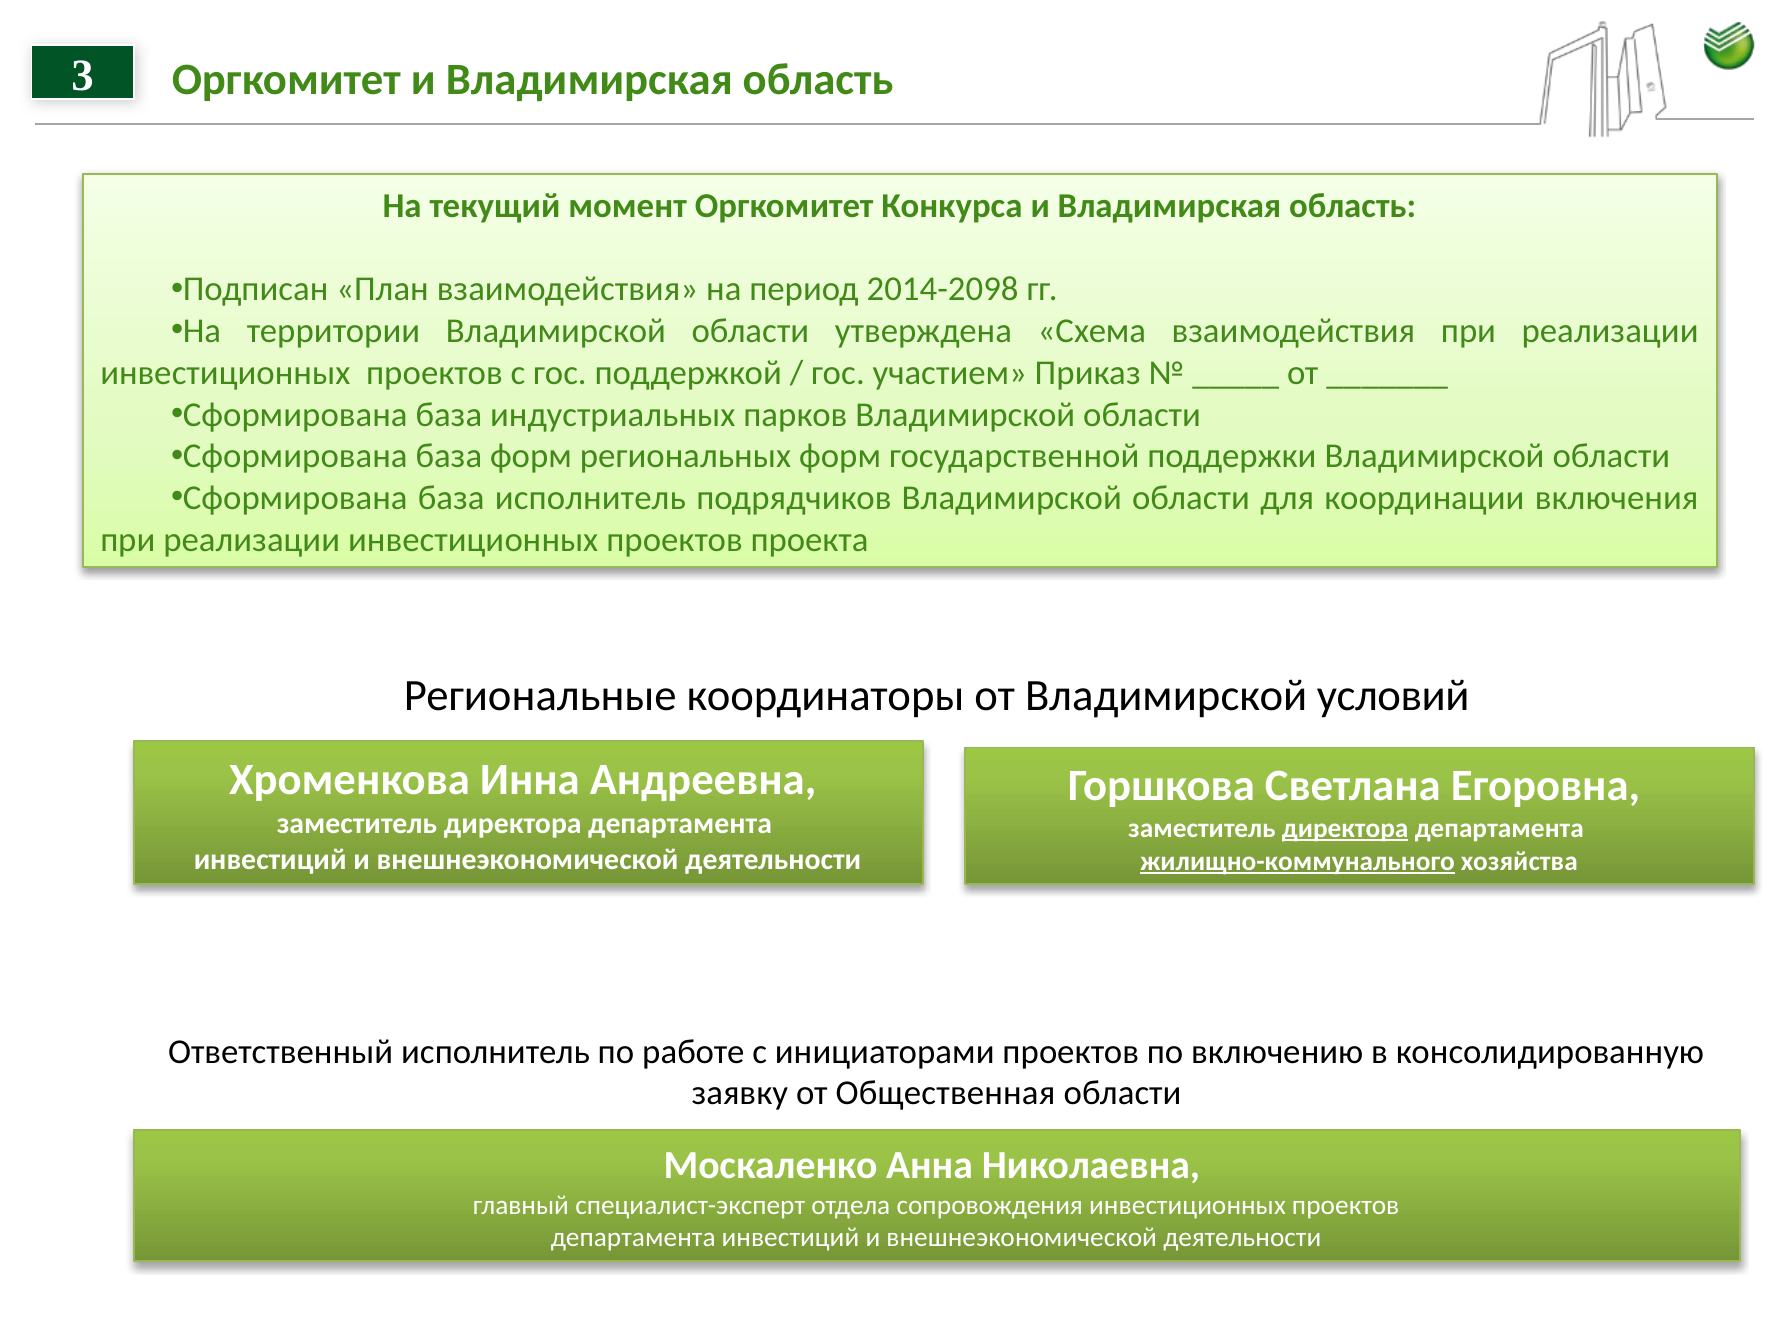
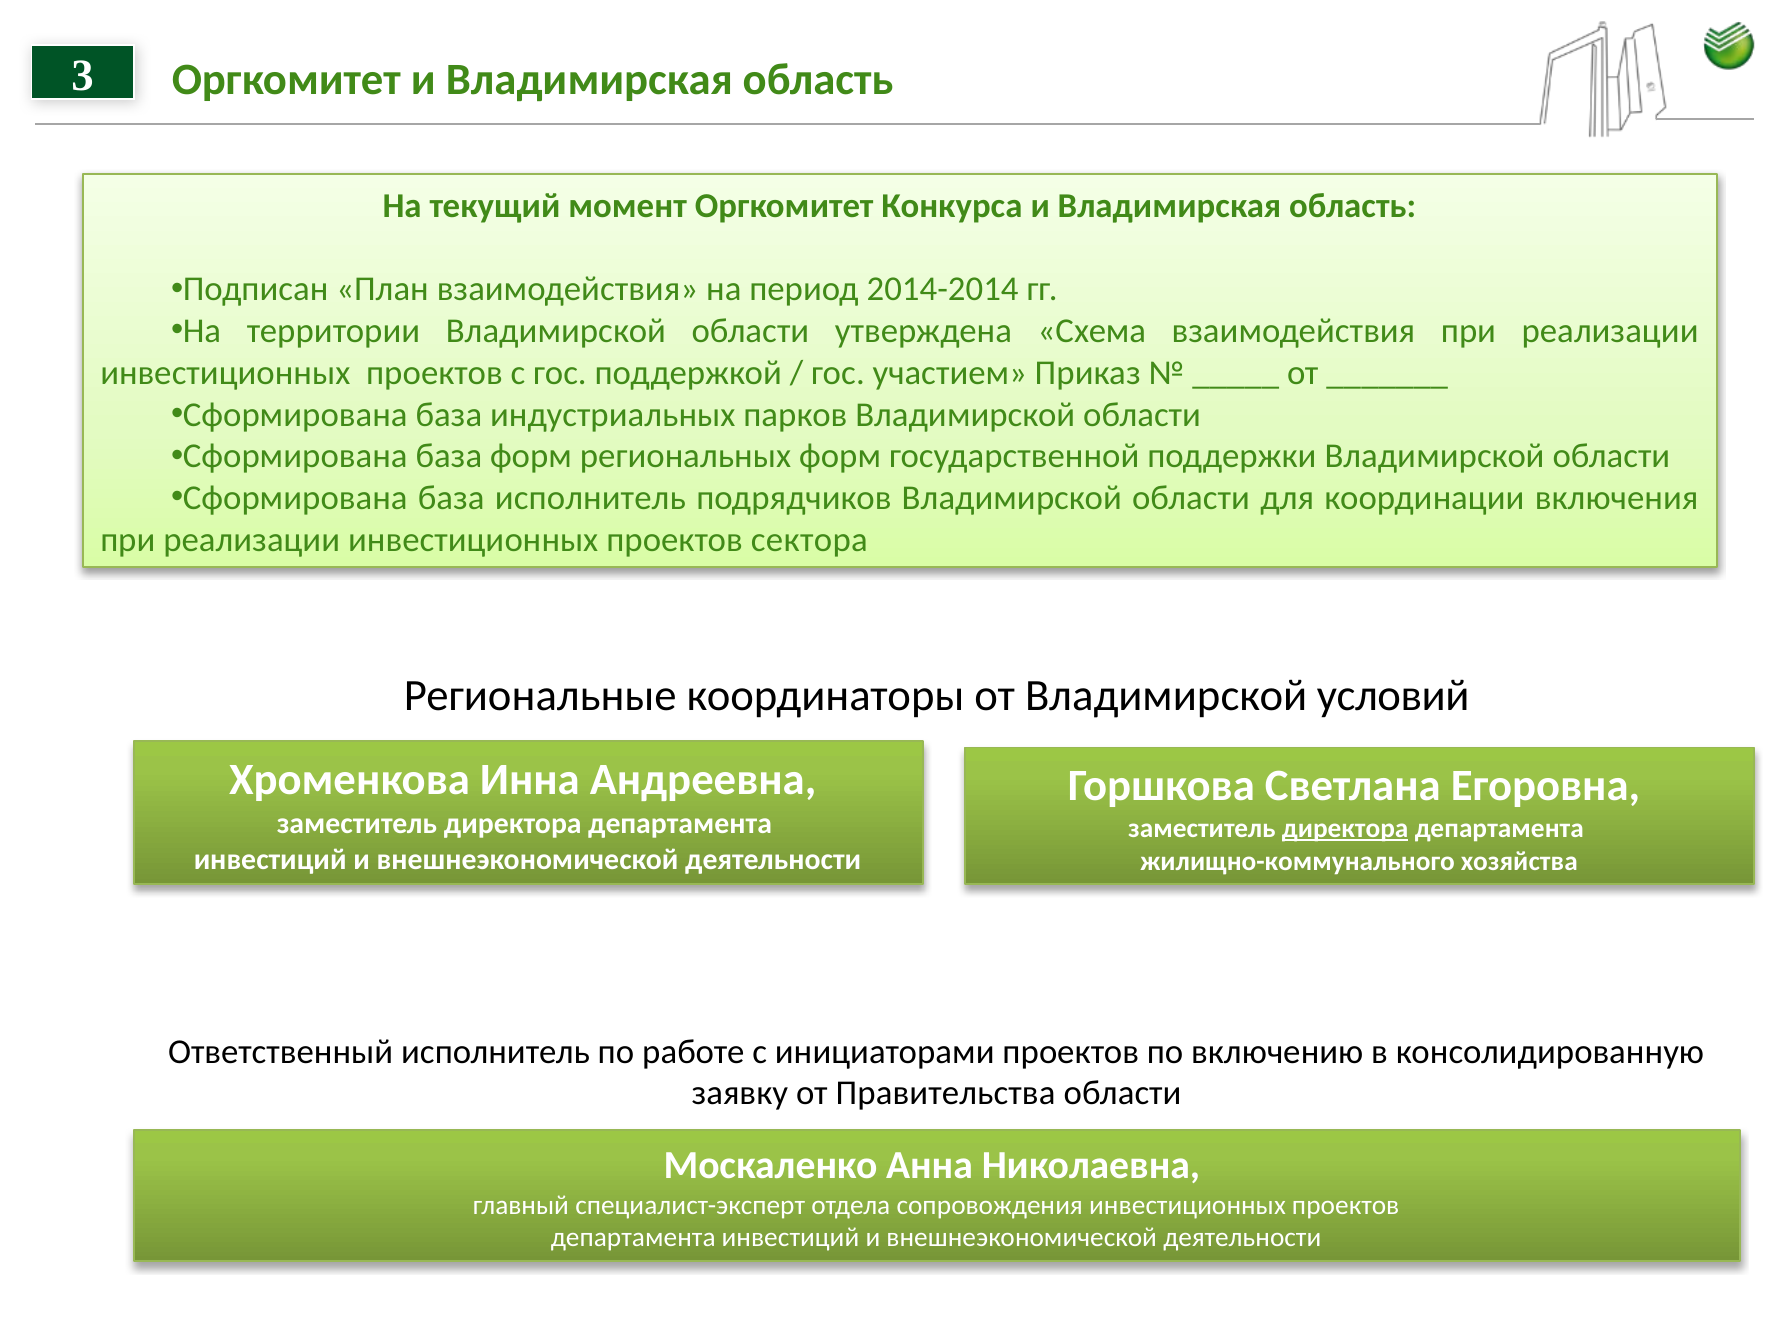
2014-2098: 2014-2098 -> 2014-2014
проекта: проекта -> сектора
жилищно-коммунального underline: present -> none
Общественная: Общественная -> Правительства
